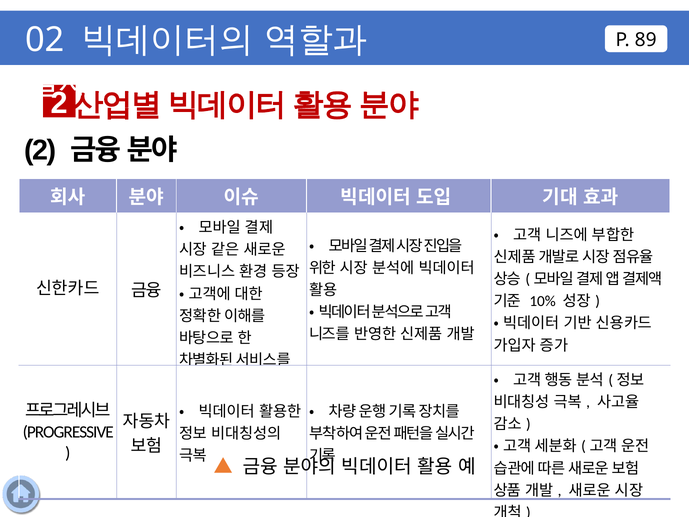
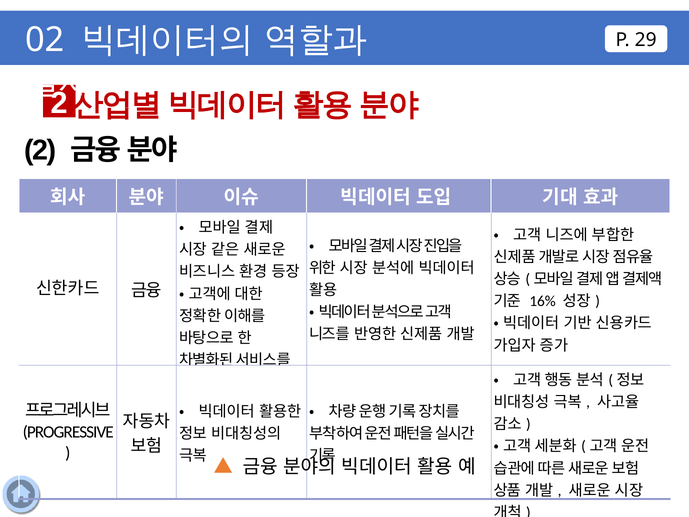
89: 89 -> 29
10%: 10% -> 16%
